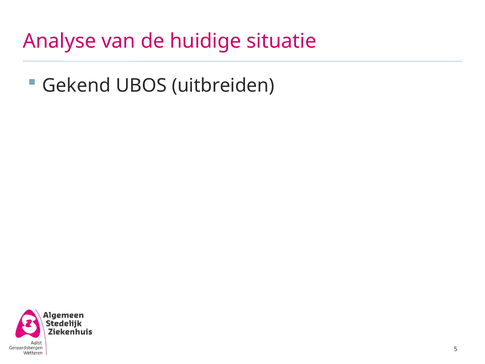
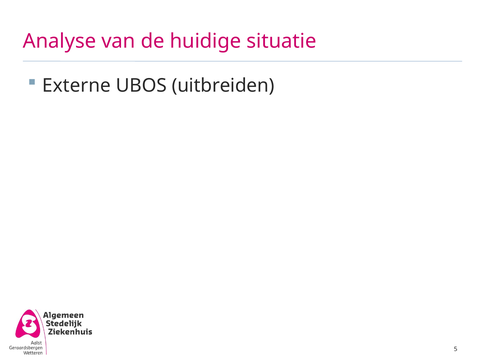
Gekend: Gekend -> Externe
